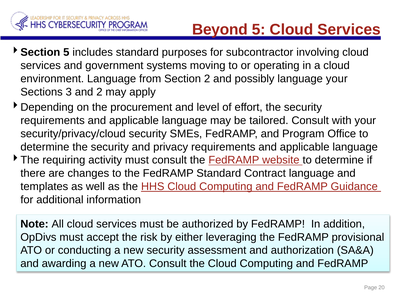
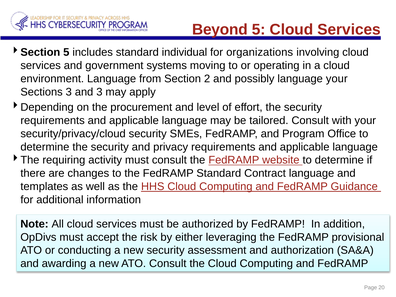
purposes: purposes -> individual
subcontractor: subcontractor -> organizations
and 2: 2 -> 3
